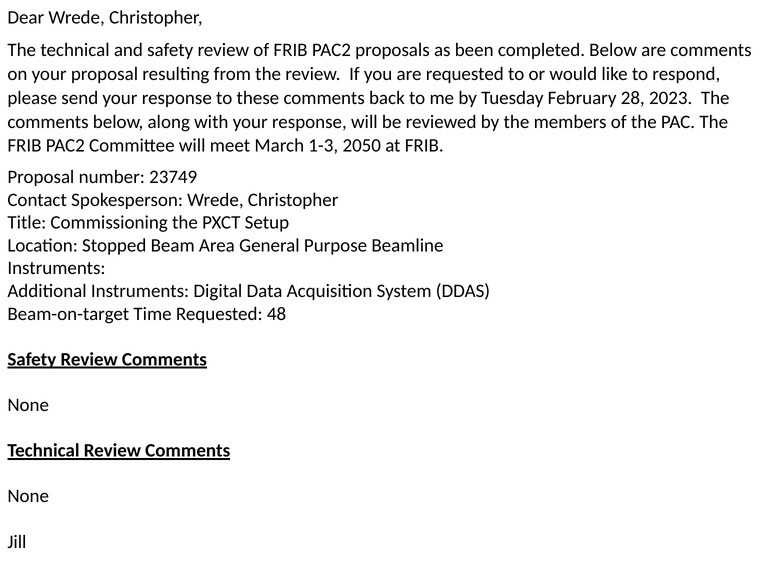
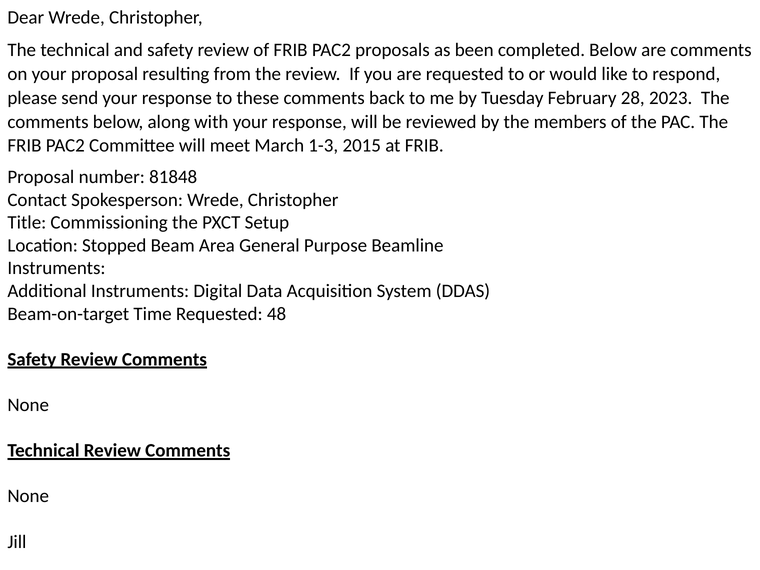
2050: 2050 -> 2015
23749: 23749 -> 81848
